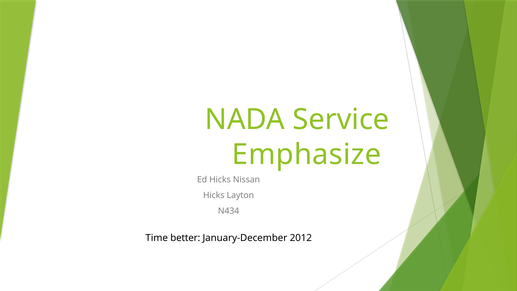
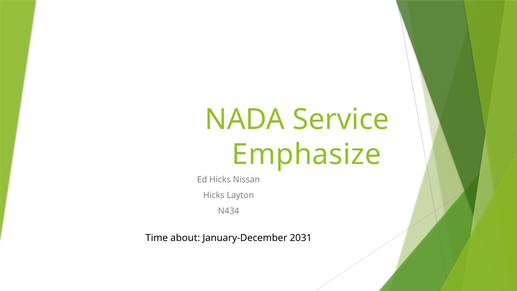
better: better -> about
2012: 2012 -> 2031
